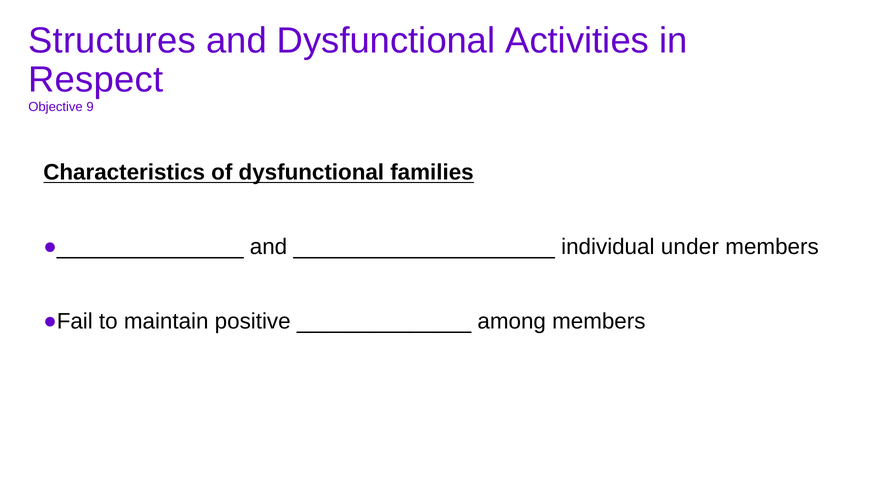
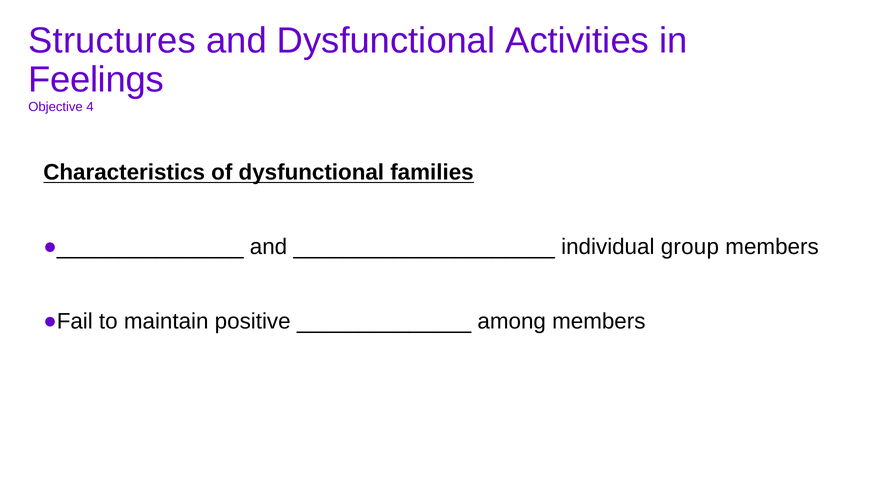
Respect: Respect -> Feelings
9: 9 -> 4
under: under -> group
